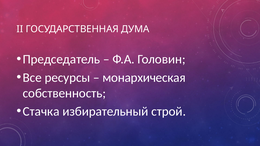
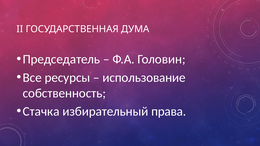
монархическая: монархическая -> использование
строй: строй -> права
